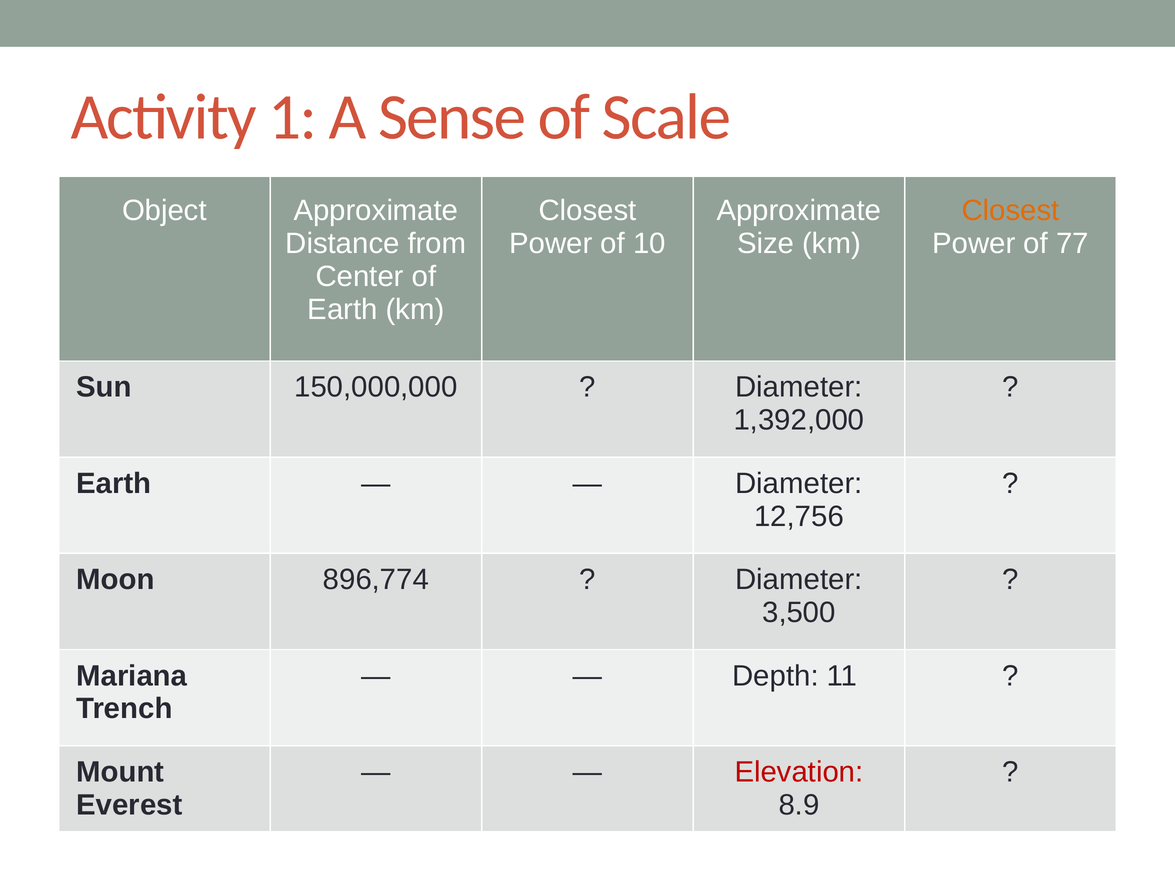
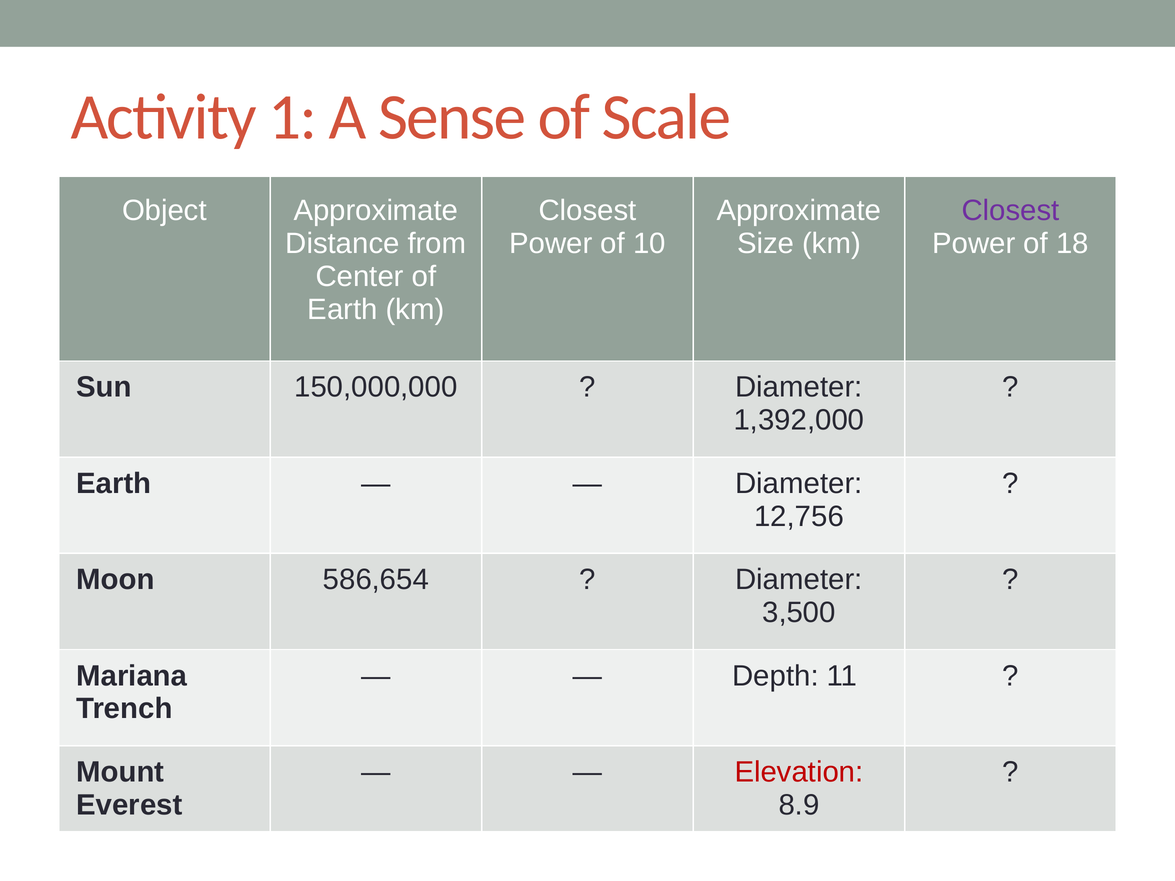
Closest at (1010, 211) colour: orange -> purple
77: 77 -> 18
896,774: 896,774 -> 586,654
